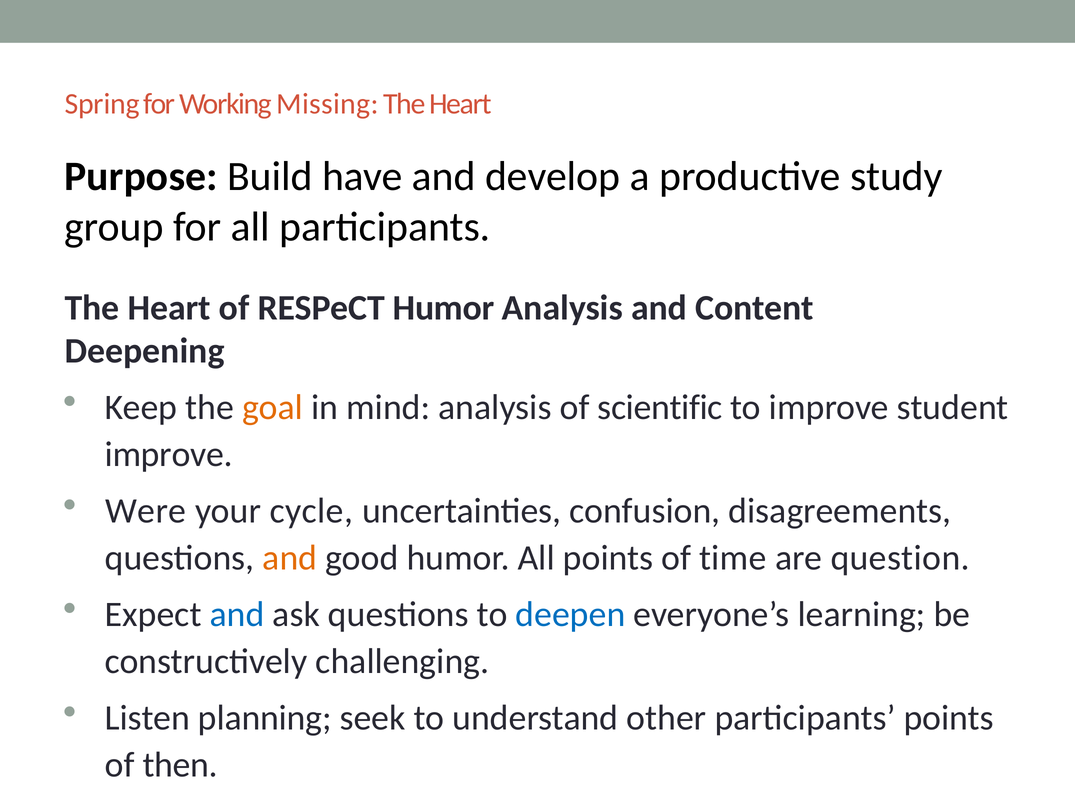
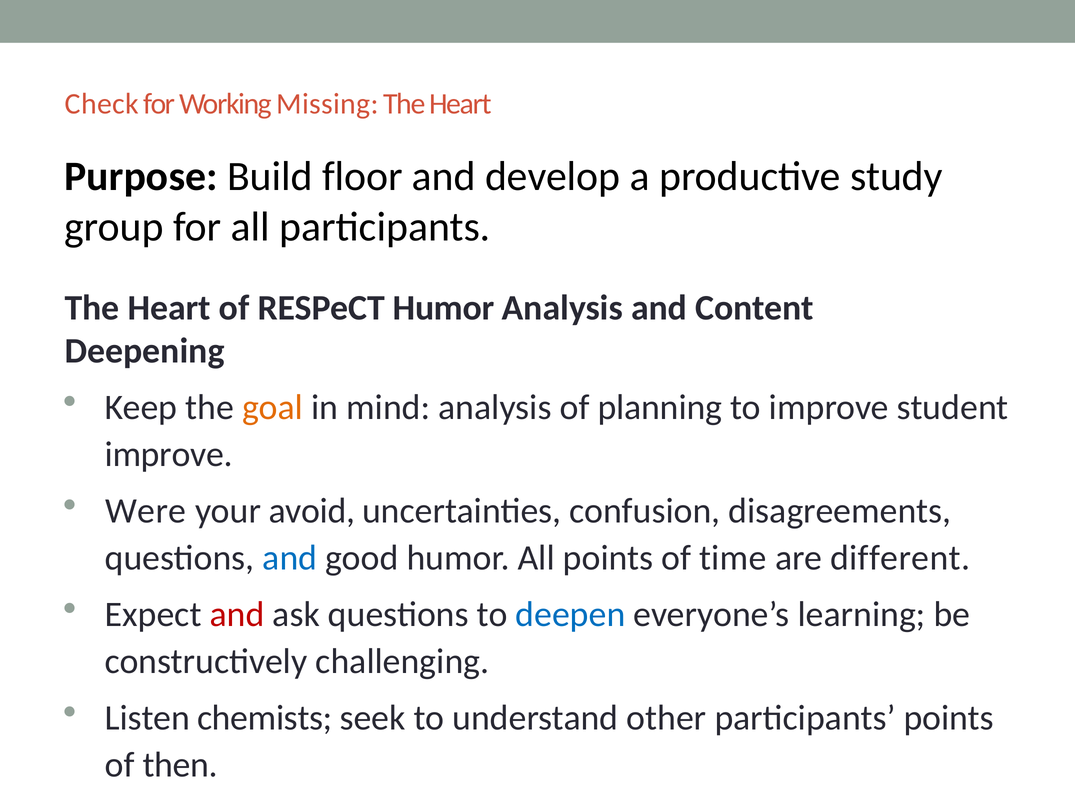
Spring: Spring -> Check
have: have -> floor
scientific: scientific -> planning
cycle: cycle -> avoid
and at (290, 558) colour: orange -> blue
question: question -> different
and at (237, 614) colour: blue -> red
planning: planning -> chemists
